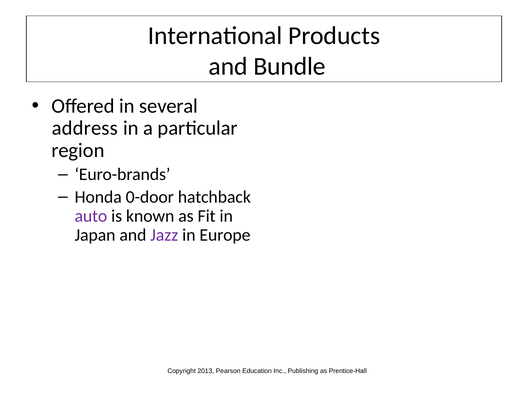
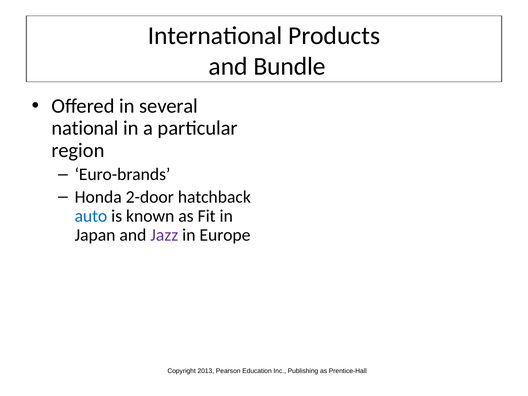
address: address -> national
0-door: 0-door -> 2-door
auto colour: purple -> blue
